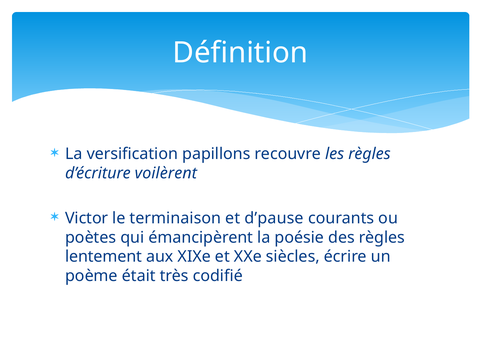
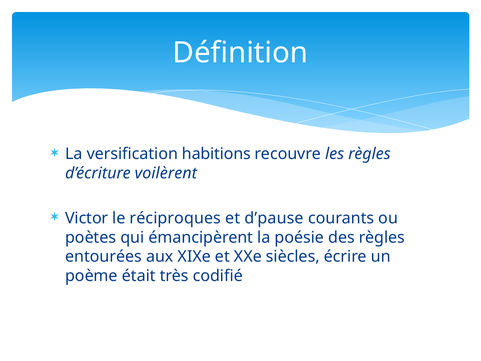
papillons: papillons -> habitions
terminaison: terminaison -> réciproques
lentement: lentement -> entourées
